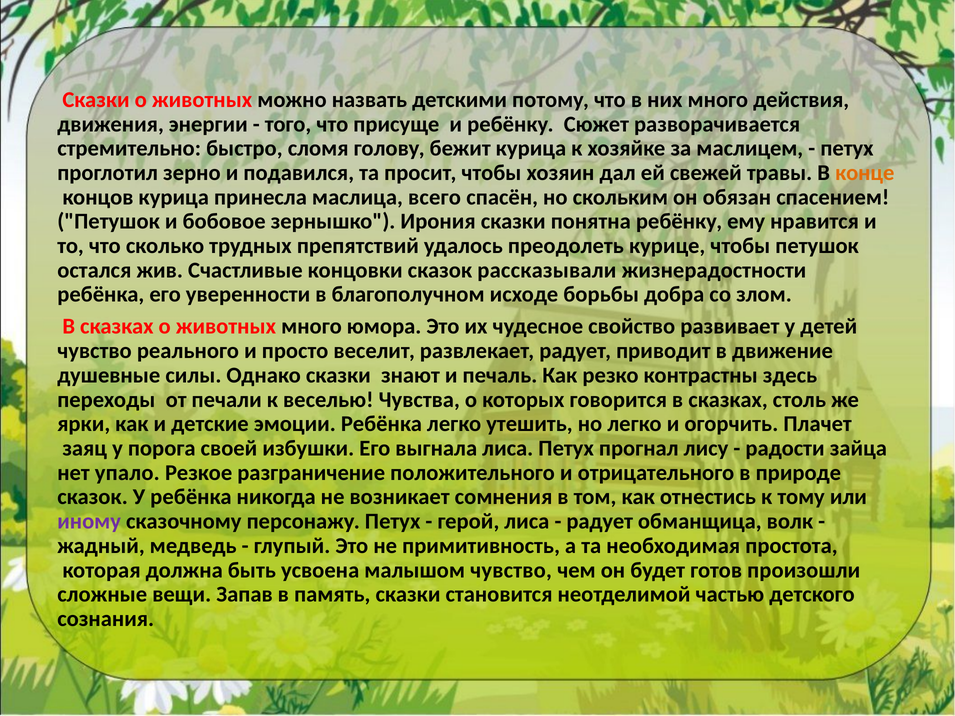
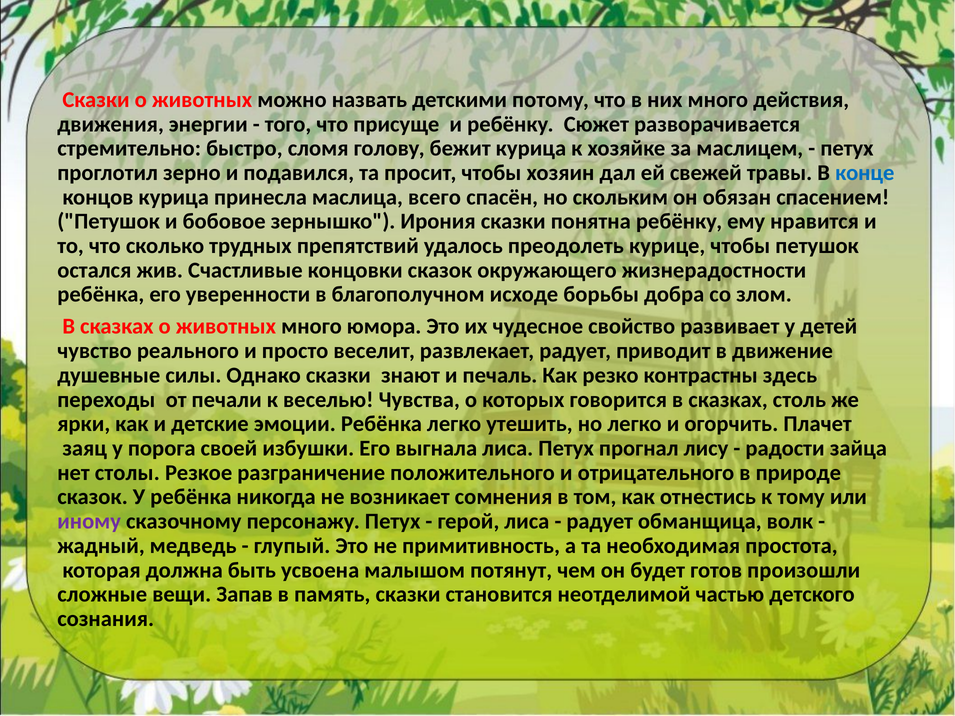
конце colour: orange -> blue
рассказывали: рассказывали -> окружающего
упало: упало -> столы
малышом чувство: чувство -> потянут
